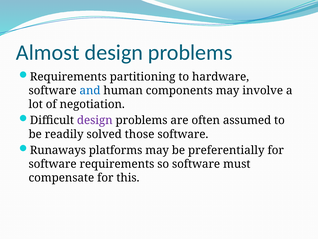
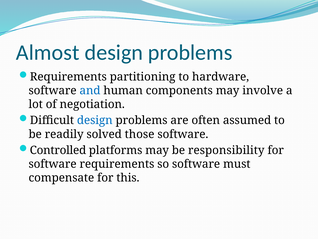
design at (95, 120) colour: purple -> blue
Runaways: Runaways -> Controlled
preferentially: preferentially -> responsibility
